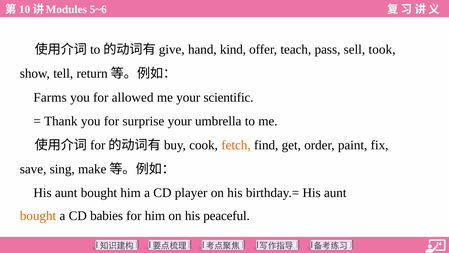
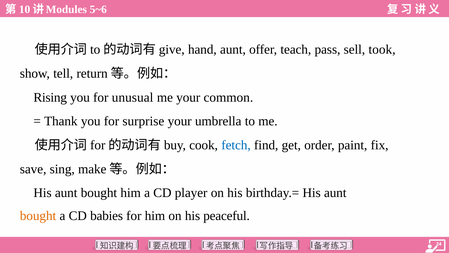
hand kind: kind -> aunt
Farms: Farms -> Rising
allowed: allowed -> unusual
scientific: scientific -> common
fetch colour: orange -> blue
